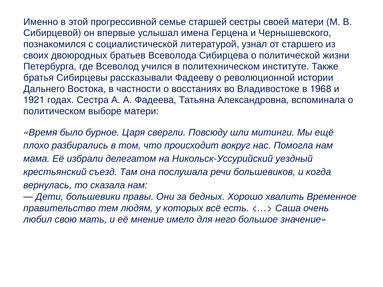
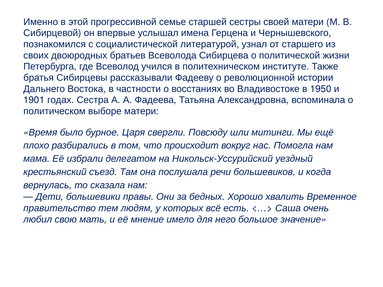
1968: 1968 -> 1950
1921: 1921 -> 1901
